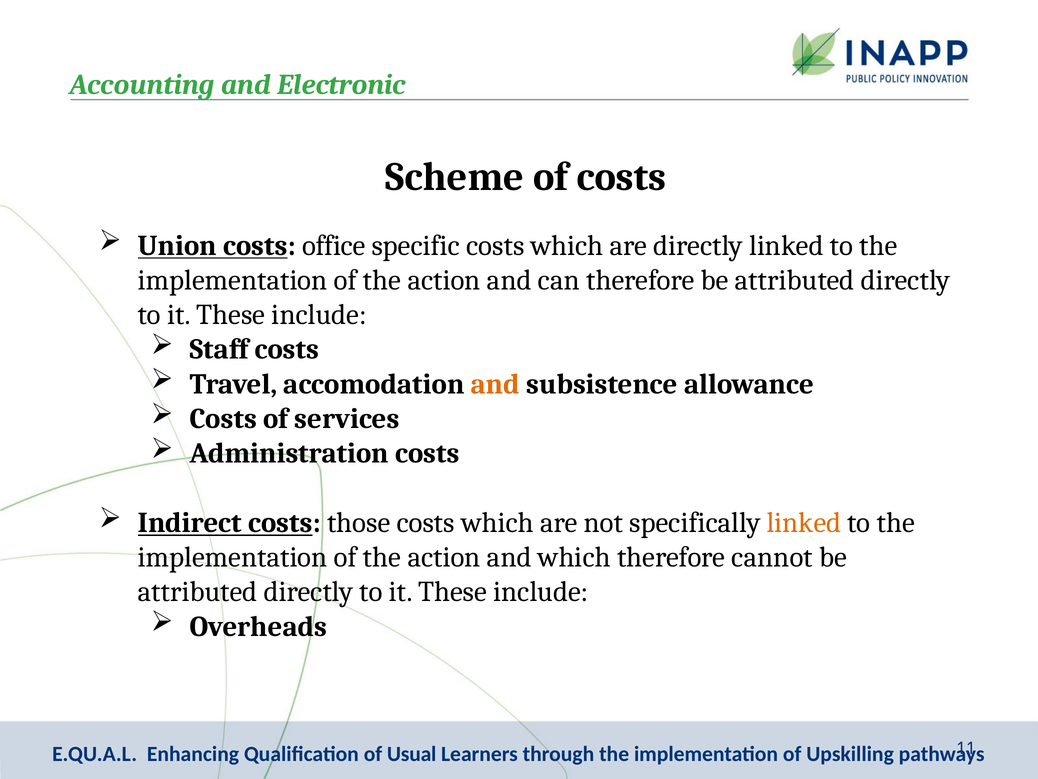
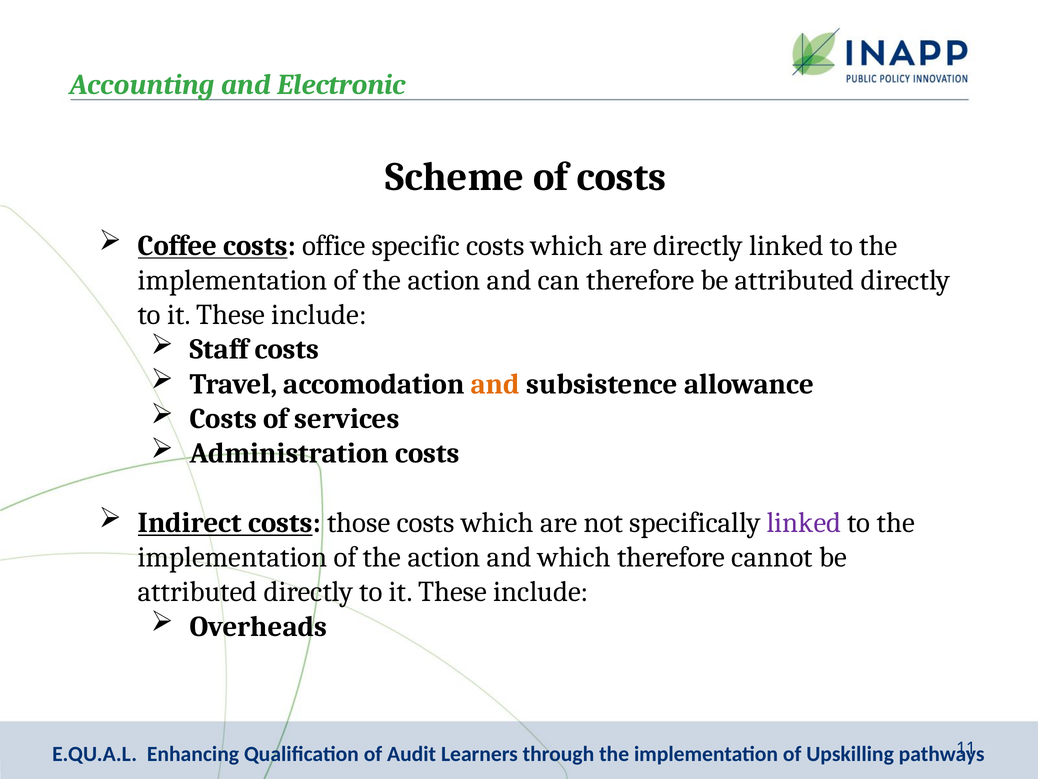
Union: Union -> Coffee
linked at (804, 522) colour: orange -> purple
Usual: Usual -> Audit
